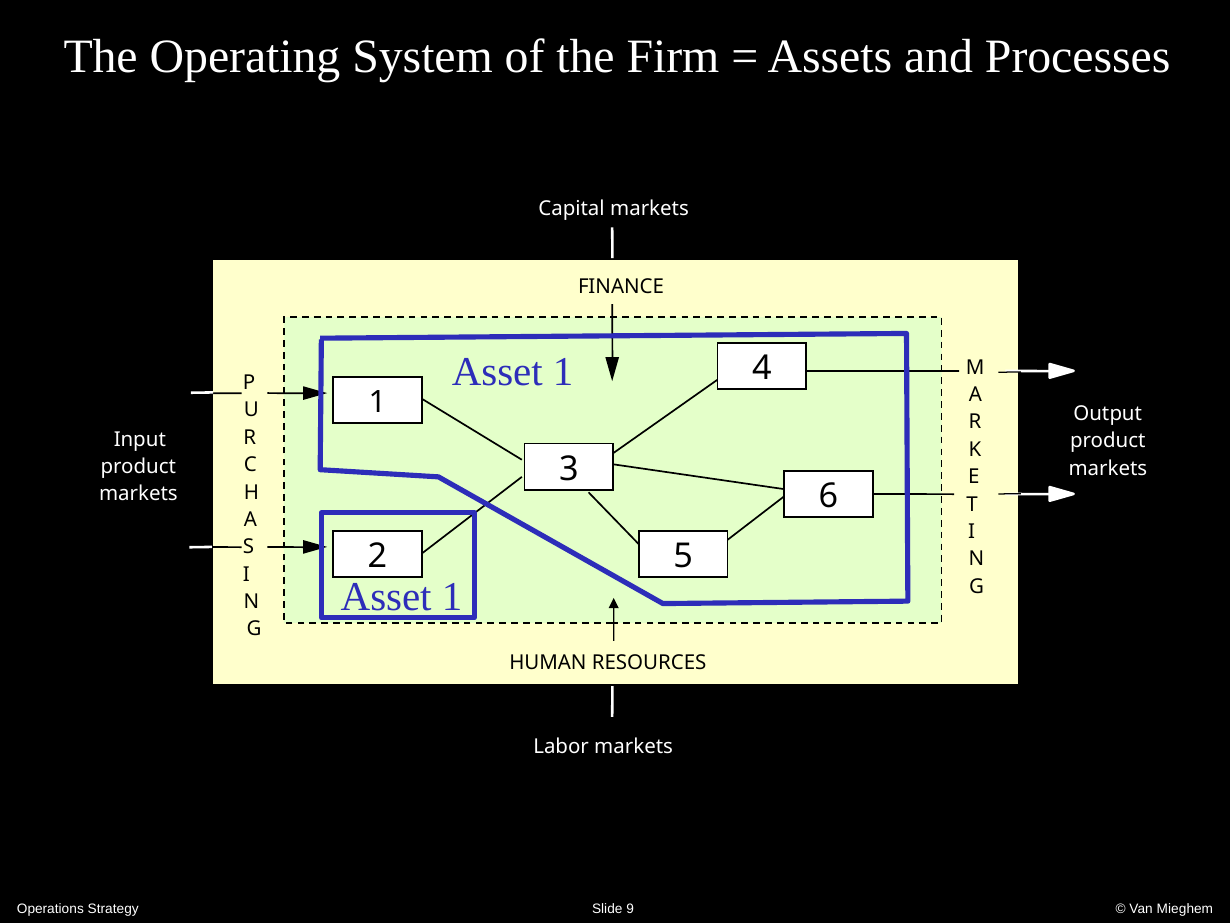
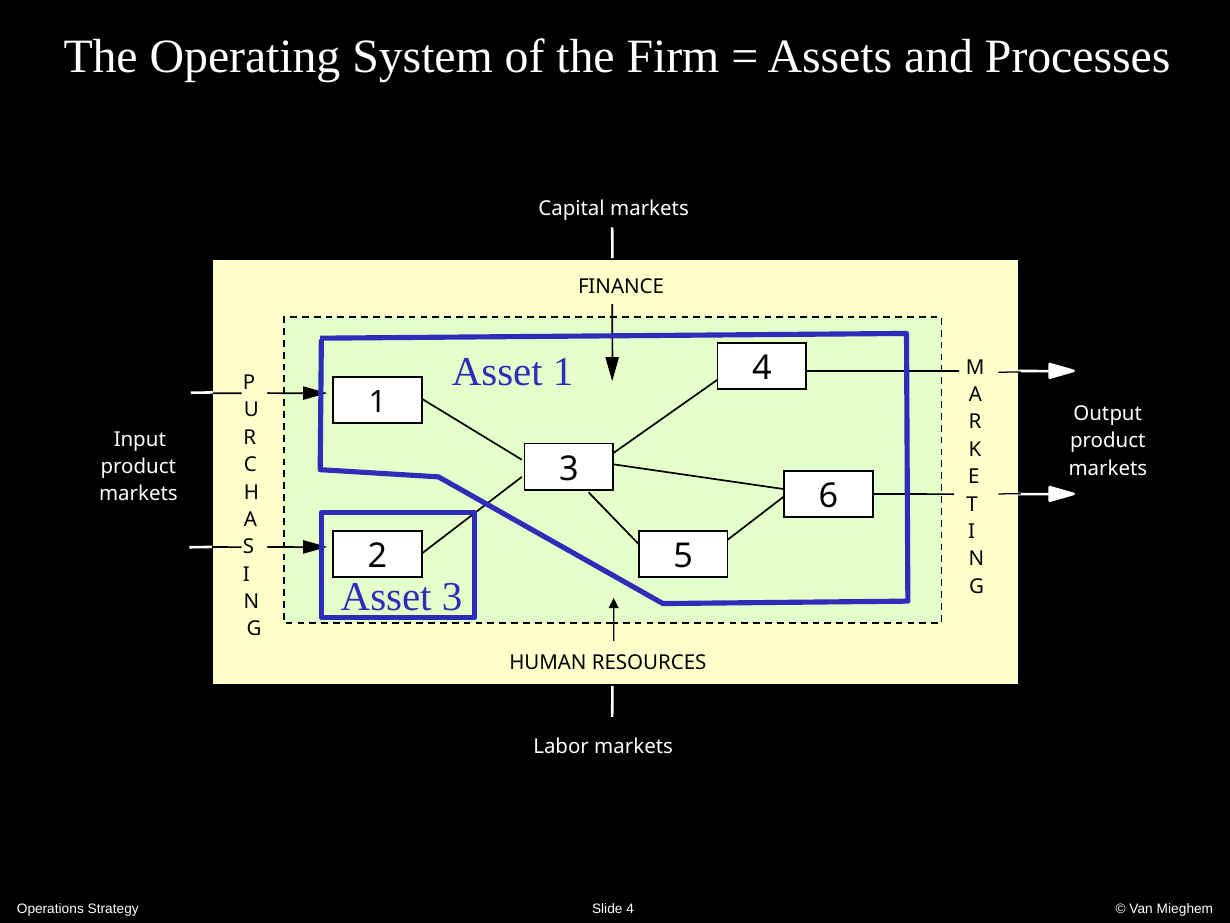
1 at (452, 596): 1 -> 3
9 at (630, 909): 9 -> 4
